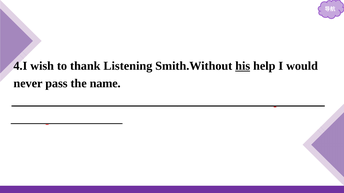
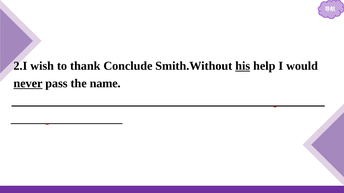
4.I: 4.I -> 2.I
Listening: Listening -> Conclude
never at (28, 84) underline: none -> present
